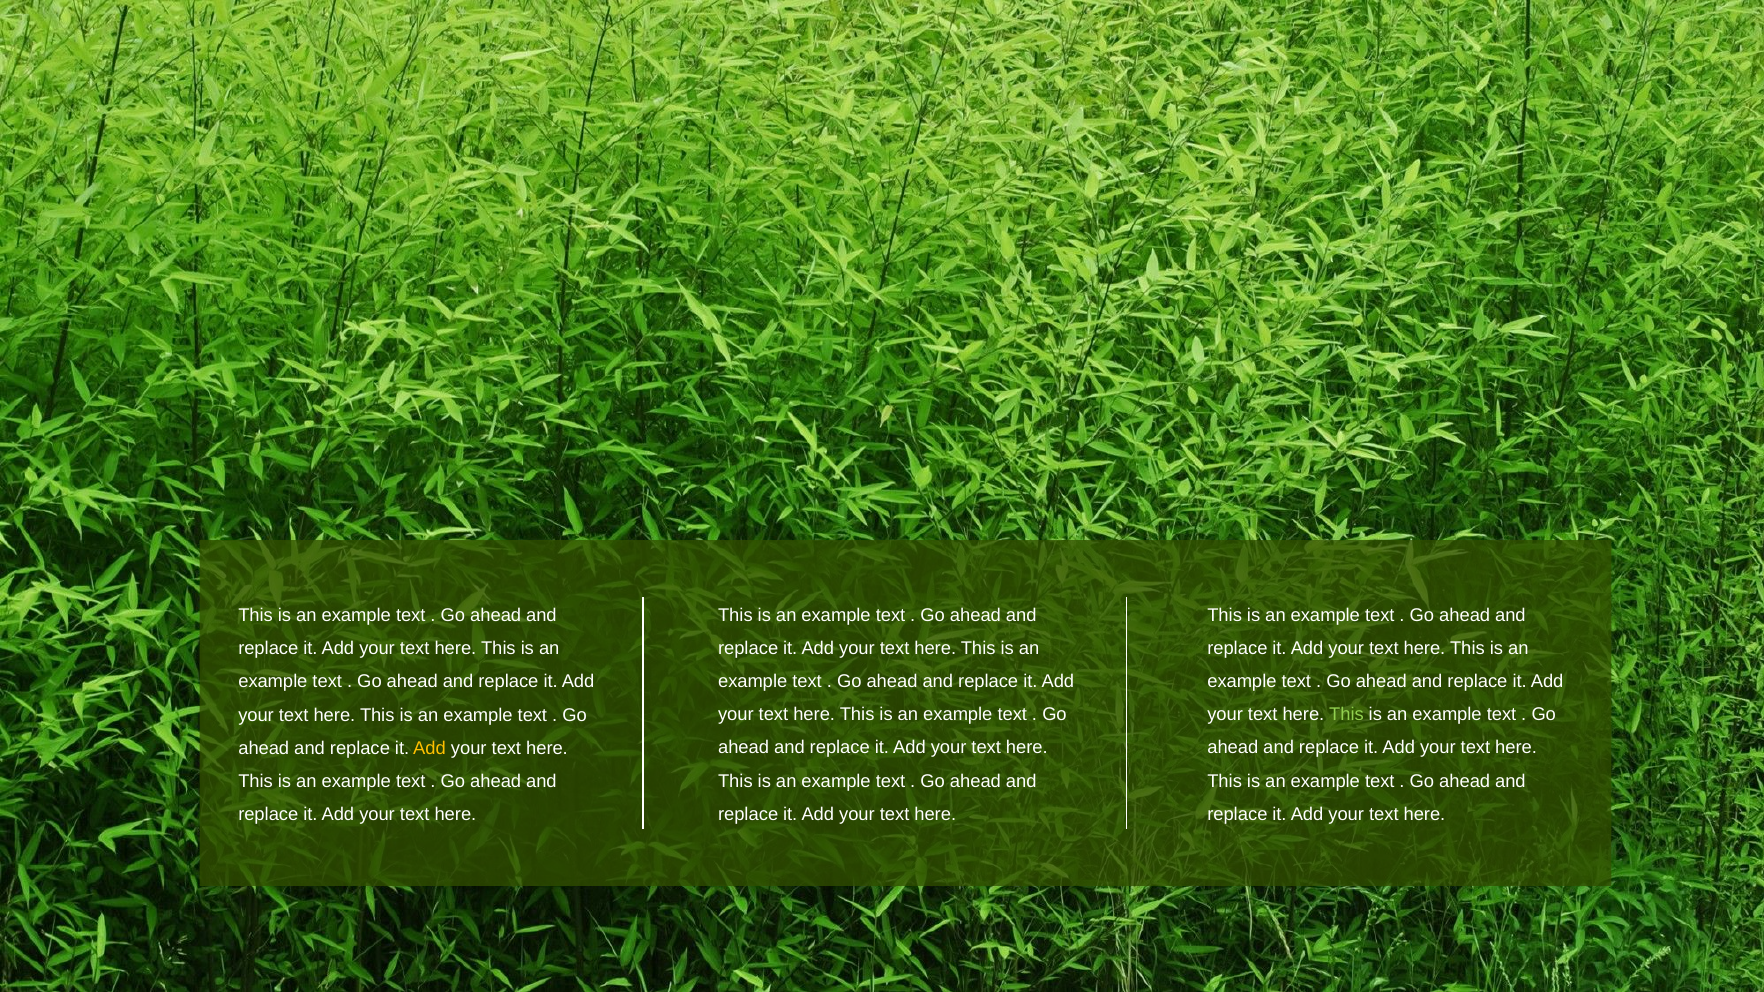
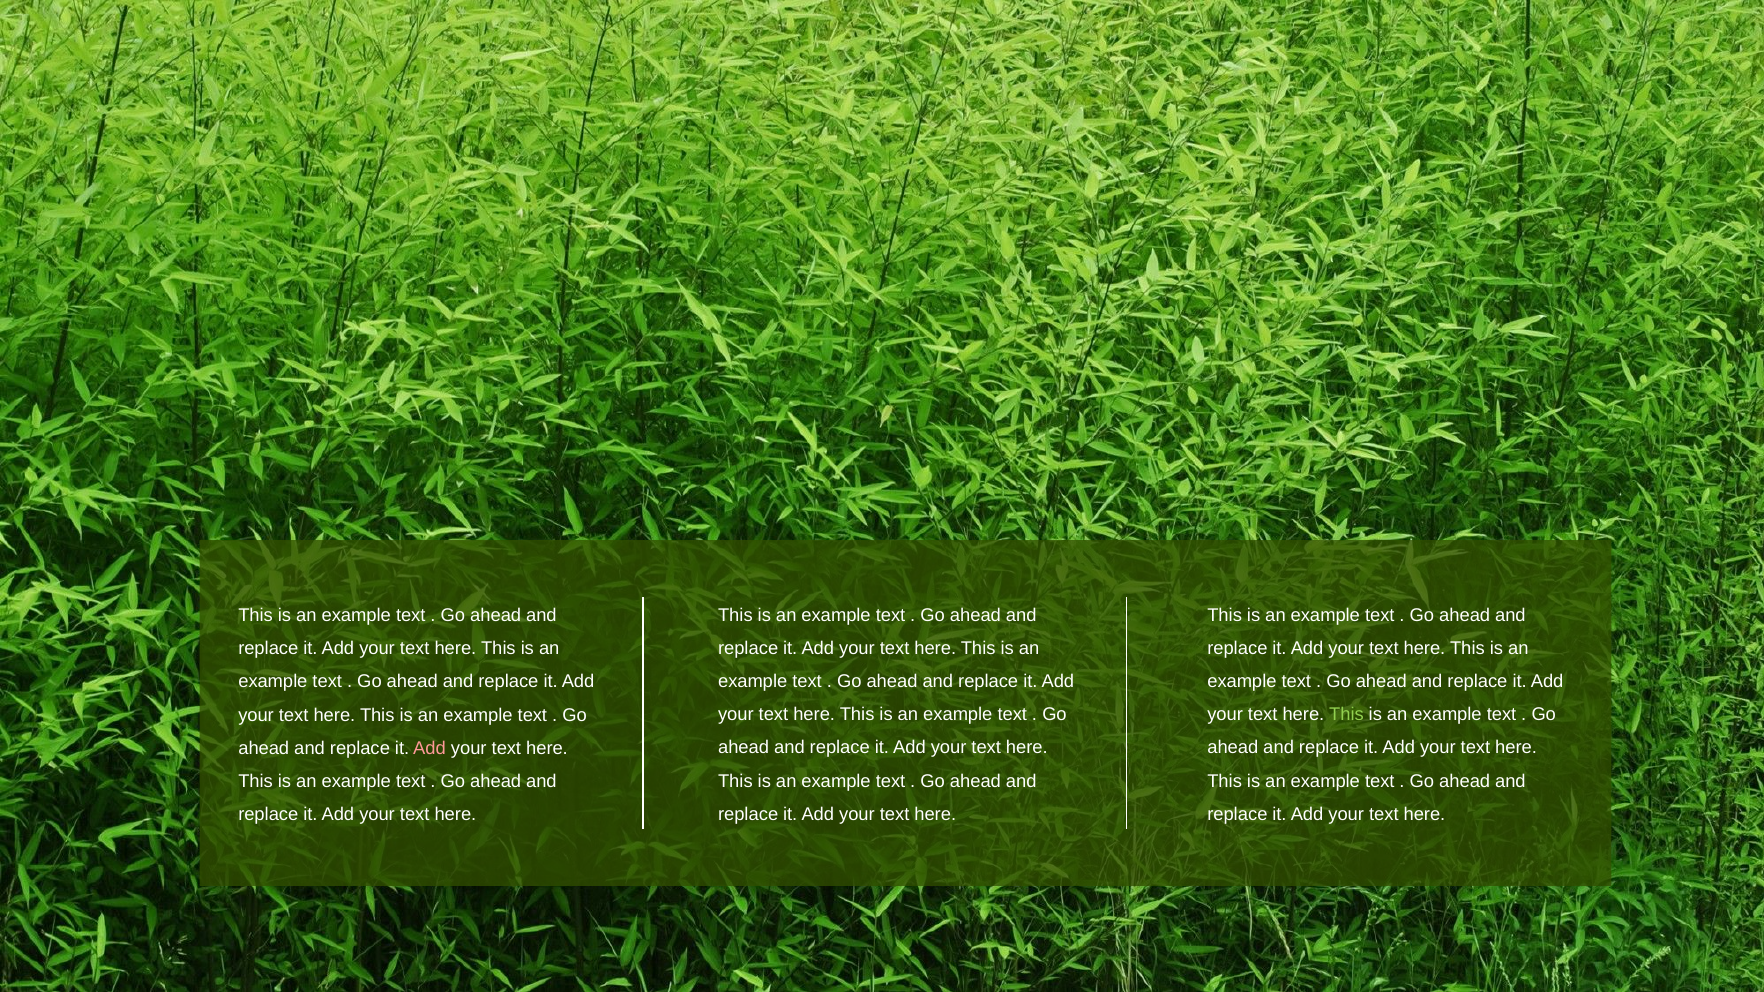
Add at (430, 748) colour: yellow -> pink
